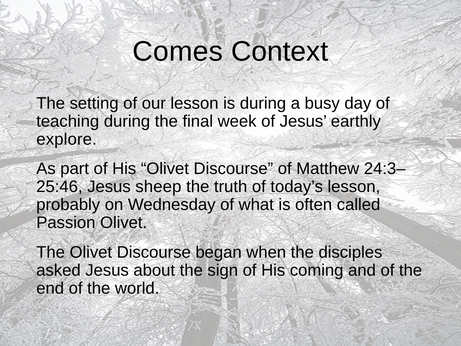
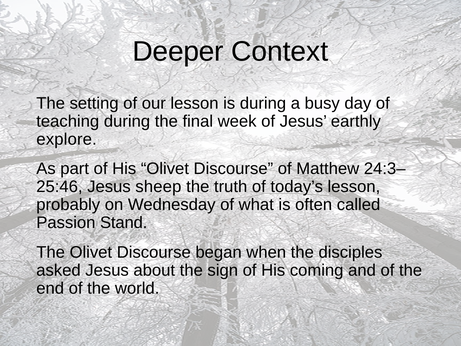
Comes: Comes -> Deeper
Passion Olivet: Olivet -> Stand
